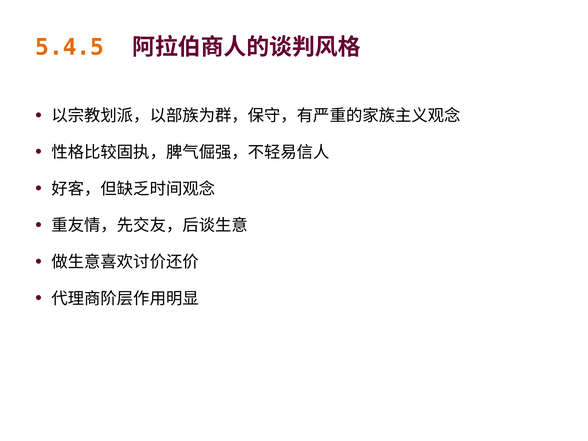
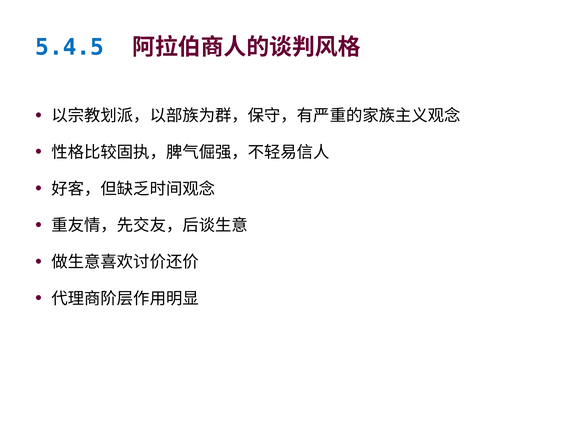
5.4.5 colour: orange -> blue
